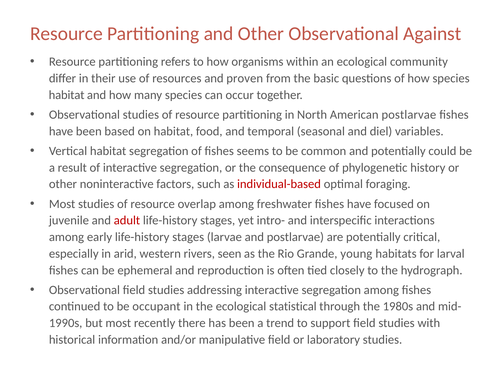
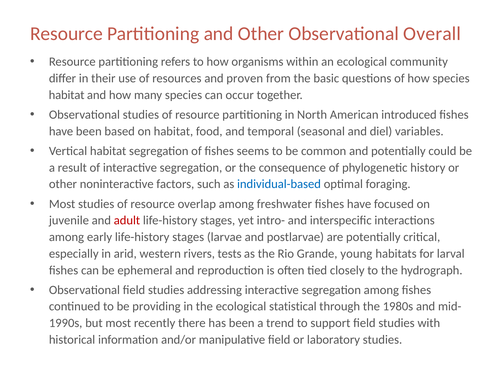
Against: Against -> Overall
American postlarvae: postlarvae -> introduced
individual-based colour: red -> blue
seen: seen -> tests
occupant: occupant -> providing
